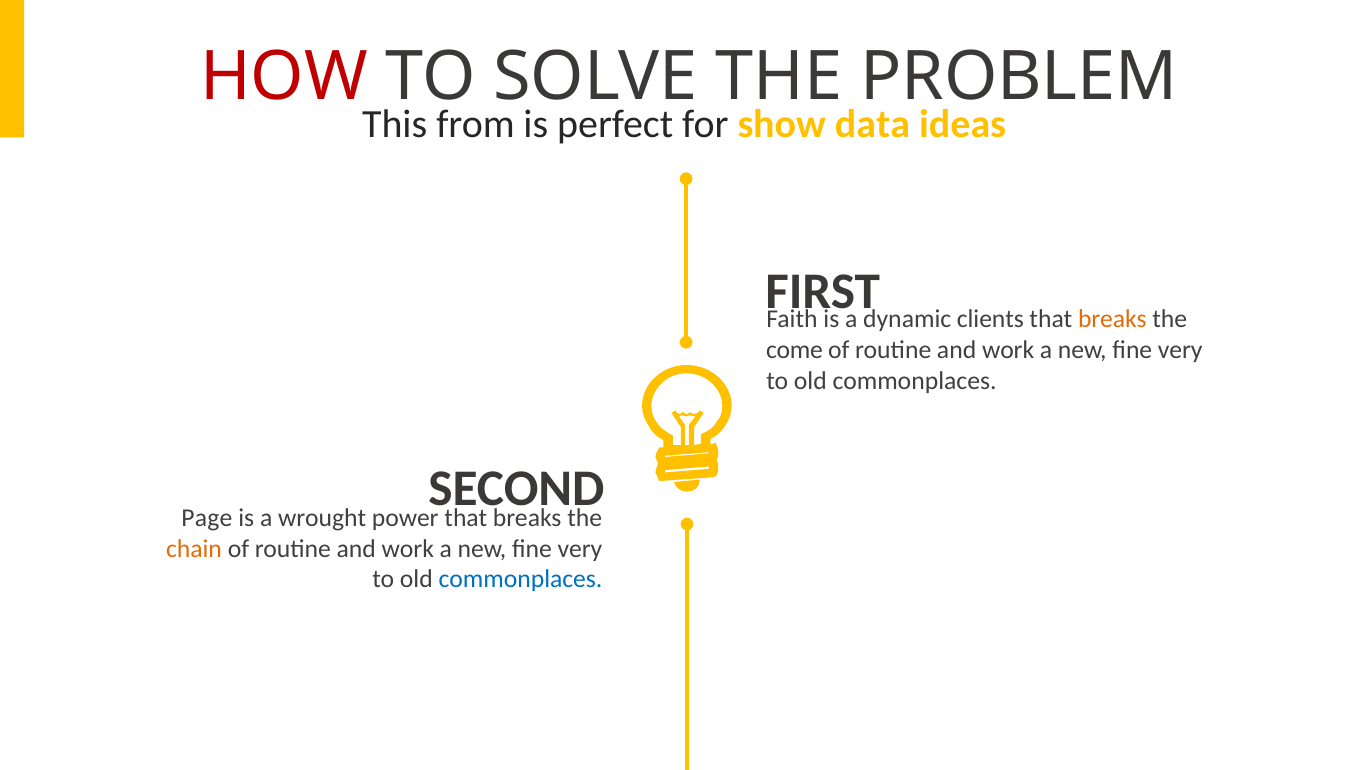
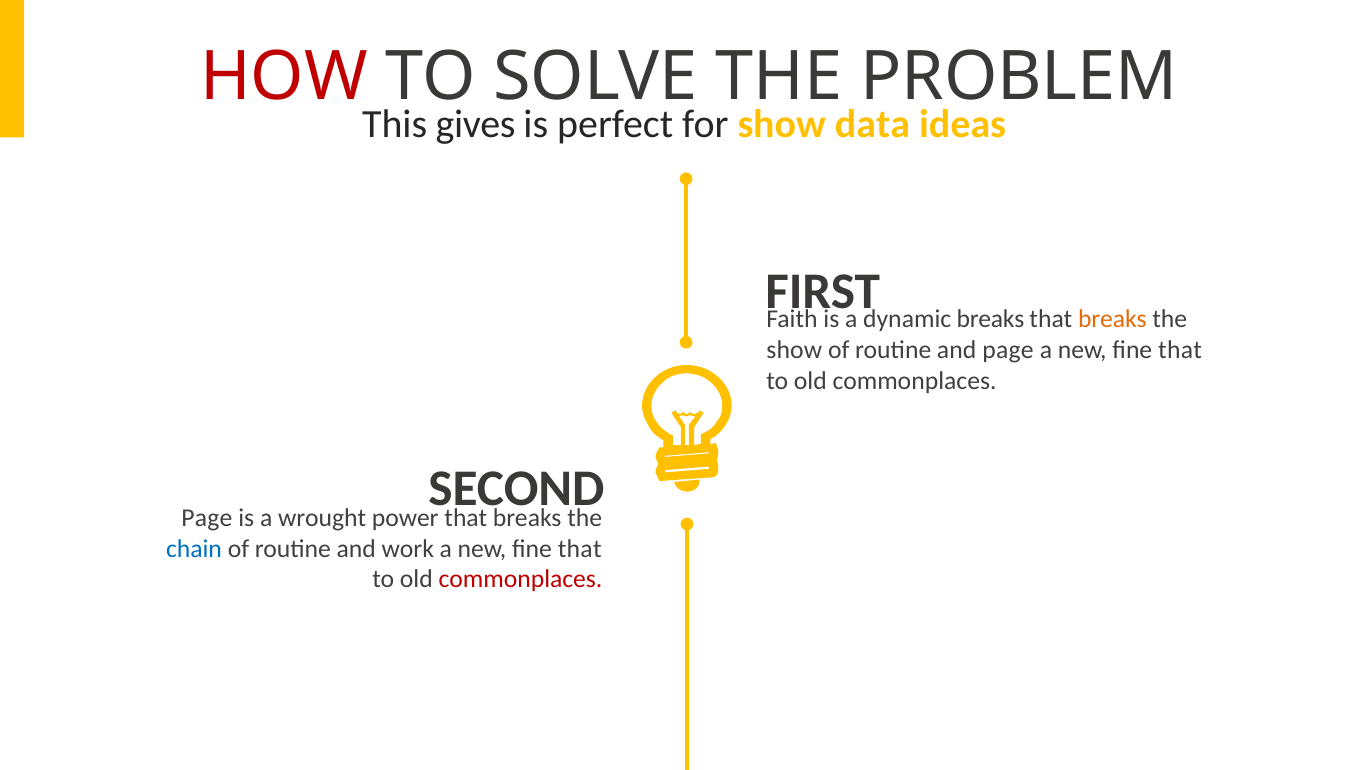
from: from -> gives
dynamic clients: clients -> breaks
come at (794, 350): come -> show
work at (1008, 350): work -> page
very at (1180, 350): very -> that
chain colour: orange -> blue
very at (580, 549): very -> that
commonplaces at (521, 580) colour: blue -> red
